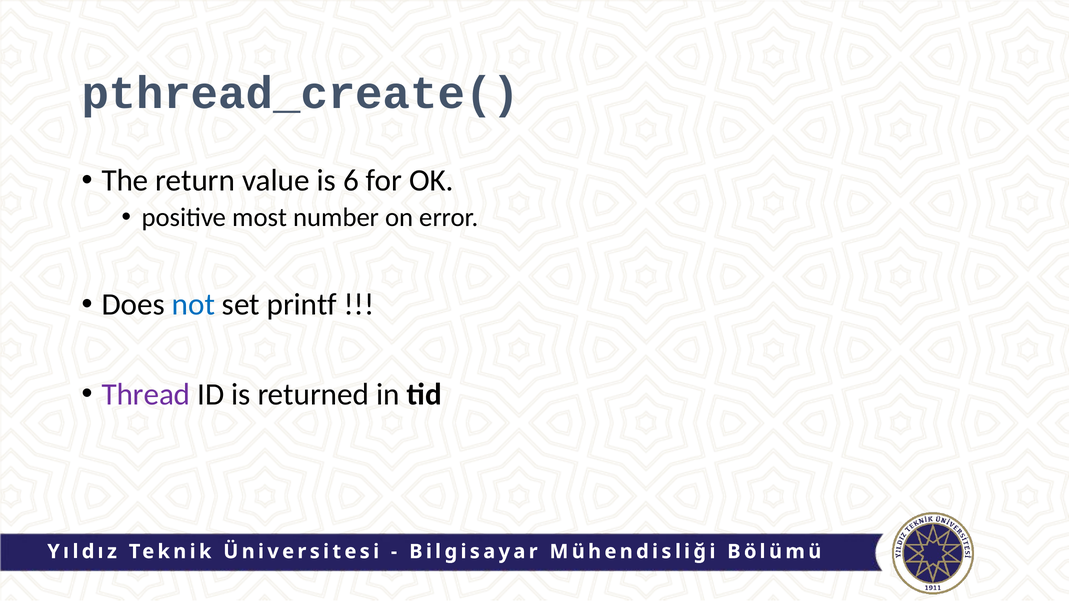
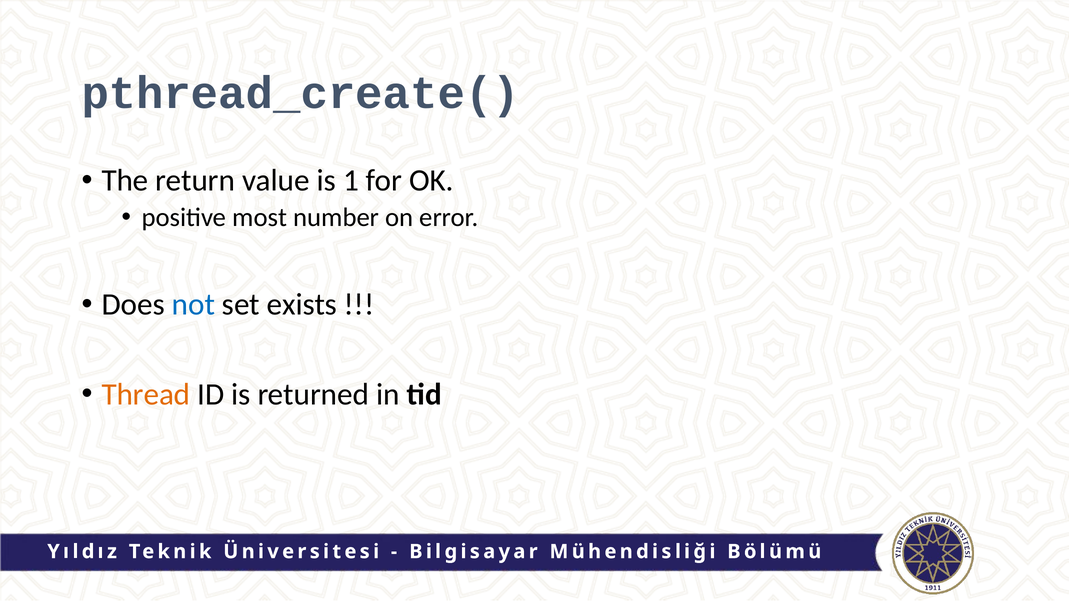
6: 6 -> 1
printf: printf -> exists
Thread colour: purple -> orange
